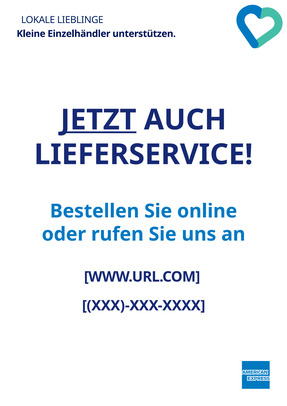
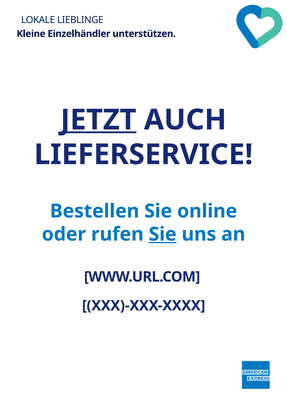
Sie at (163, 234) underline: none -> present
